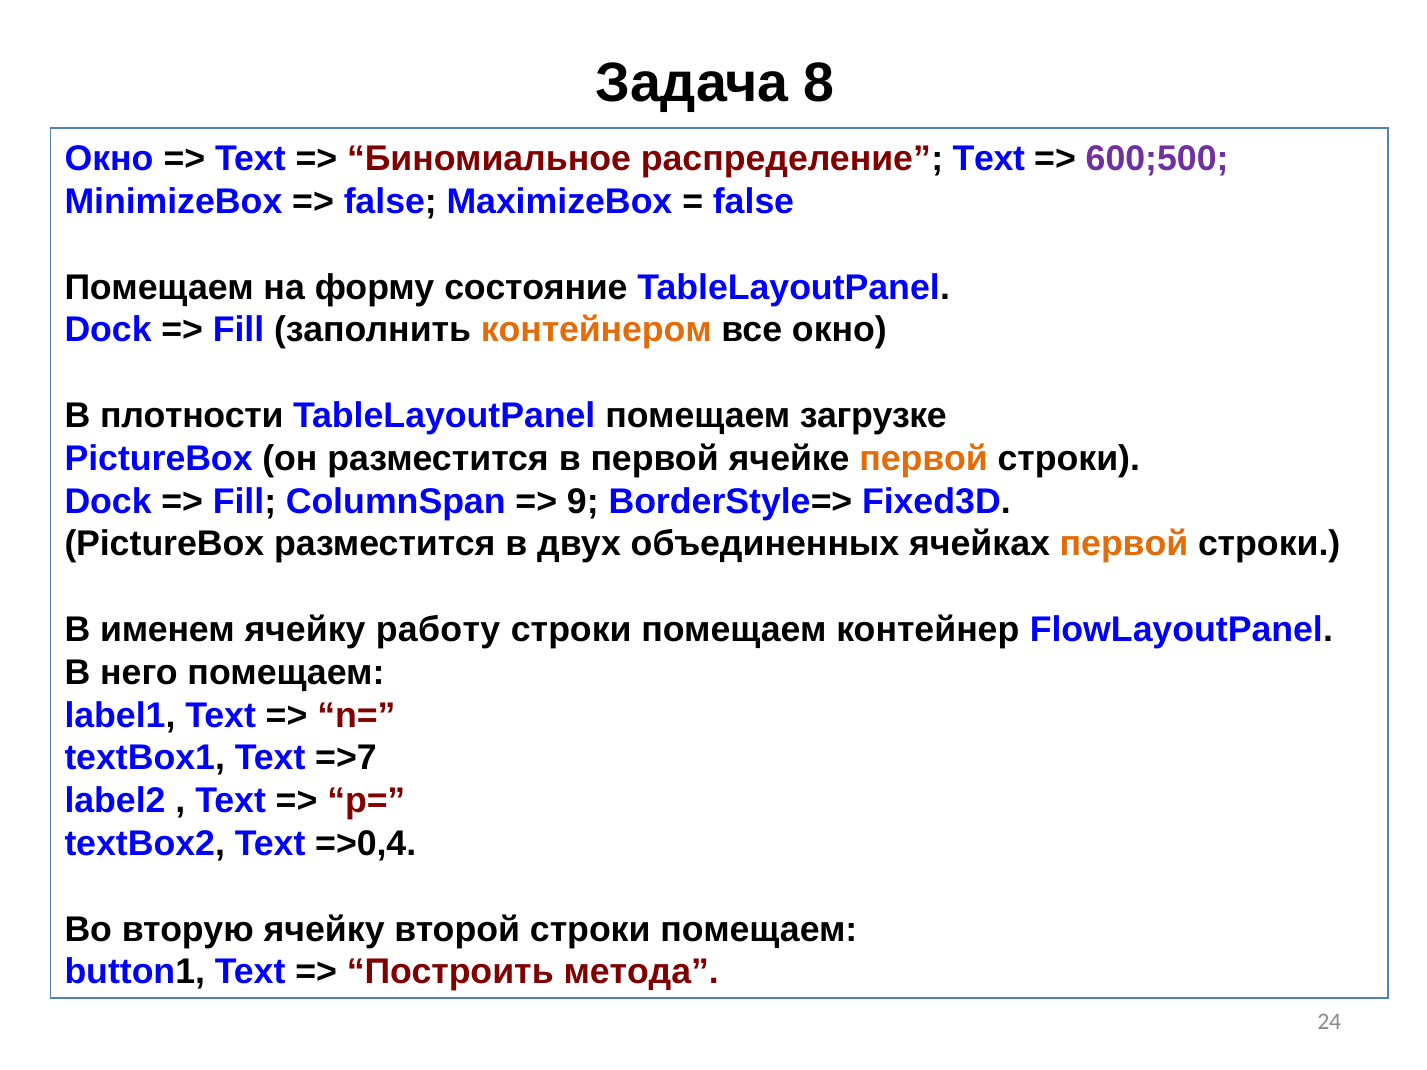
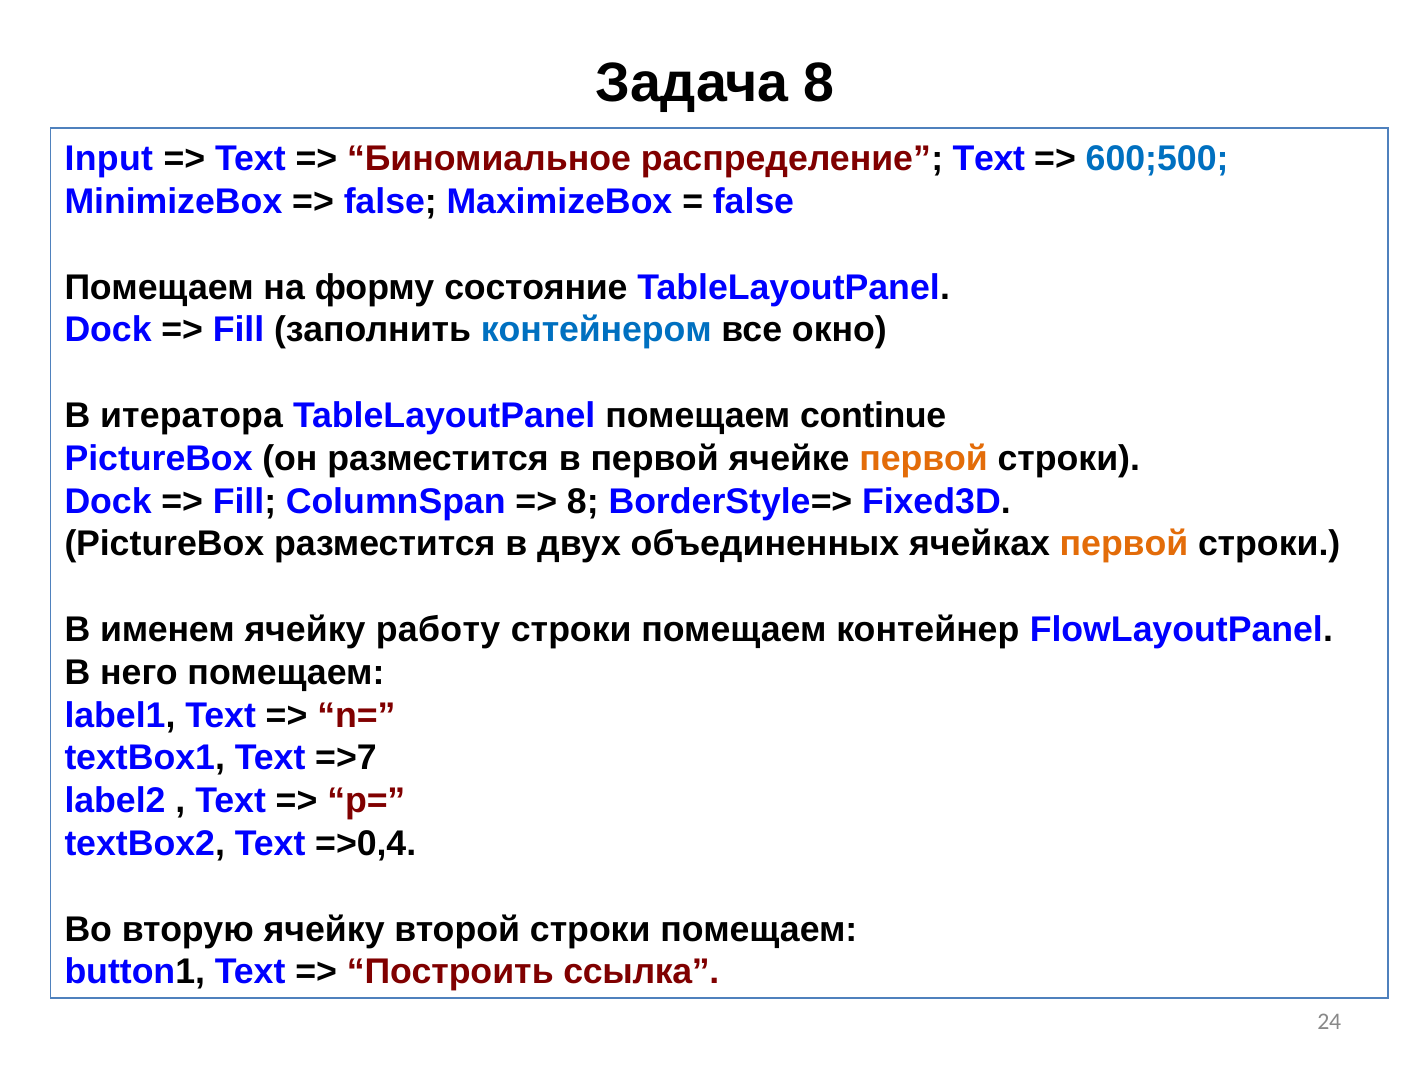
Окно at (109, 159): Окно -> Input
600;500 colour: purple -> blue
контейнером colour: orange -> blue
плотности: плотности -> итератора
загрузке: загрузке -> continue
9 at (583, 501): 9 -> 8
метода: метода -> ссылка
